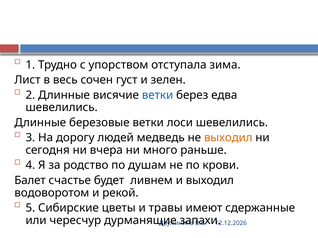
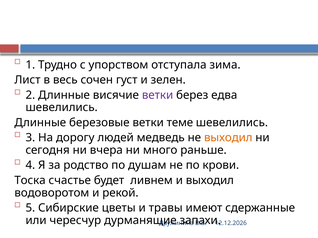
ветки at (158, 95) colour: blue -> purple
лоси: лоси -> теме
Балет: Балет -> Тоска
